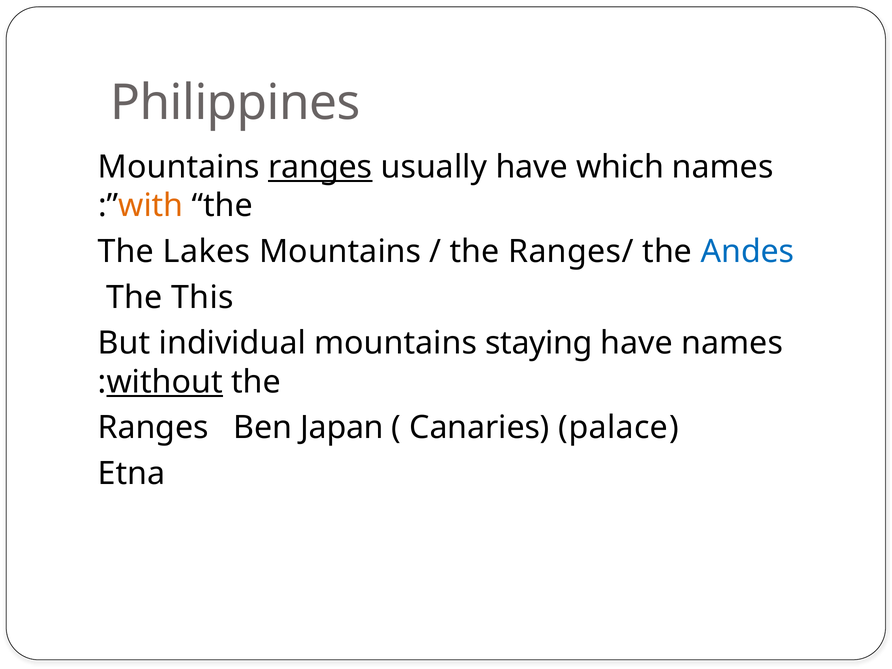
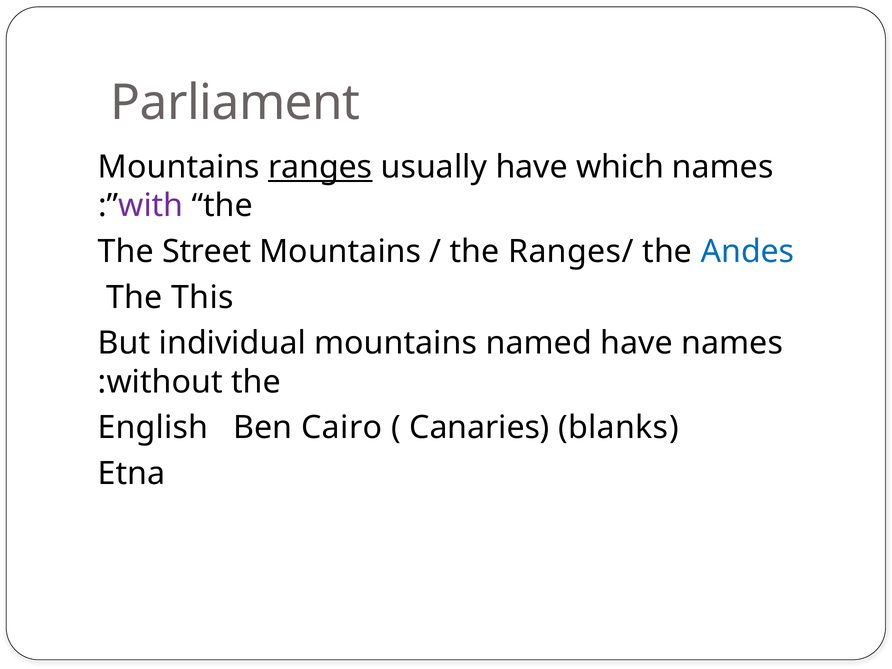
Philippines: Philippines -> Parliament
with colour: orange -> purple
Lakes: Lakes -> Street
staying: staying -> named
without underline: present -> none
Ranges at (153, 428): Ranges -> English
Japan: Japan -> Cairo
palace: palace -> blanks
